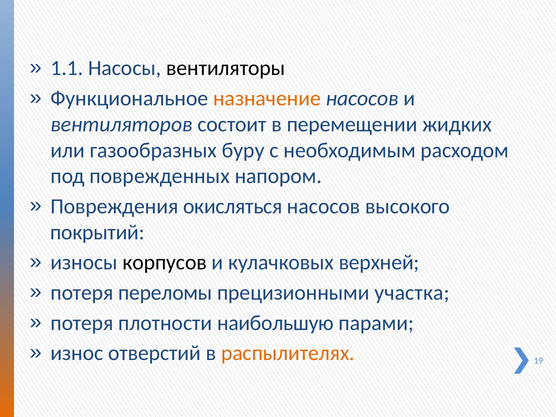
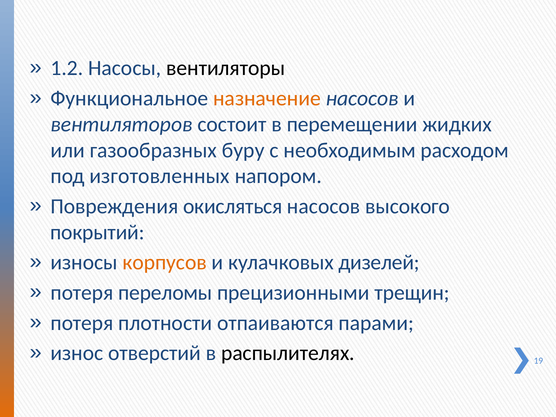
1.1: 1.1 -> 1.2
поврежденных: поврежденных -> изготовленных
корпусов colour: black -> orange
верхней: верхней -> дизелей
участка: участка -> трещин
наибольшую: наибольшую -> отпаиваются
распылителях colour: orange -> black
